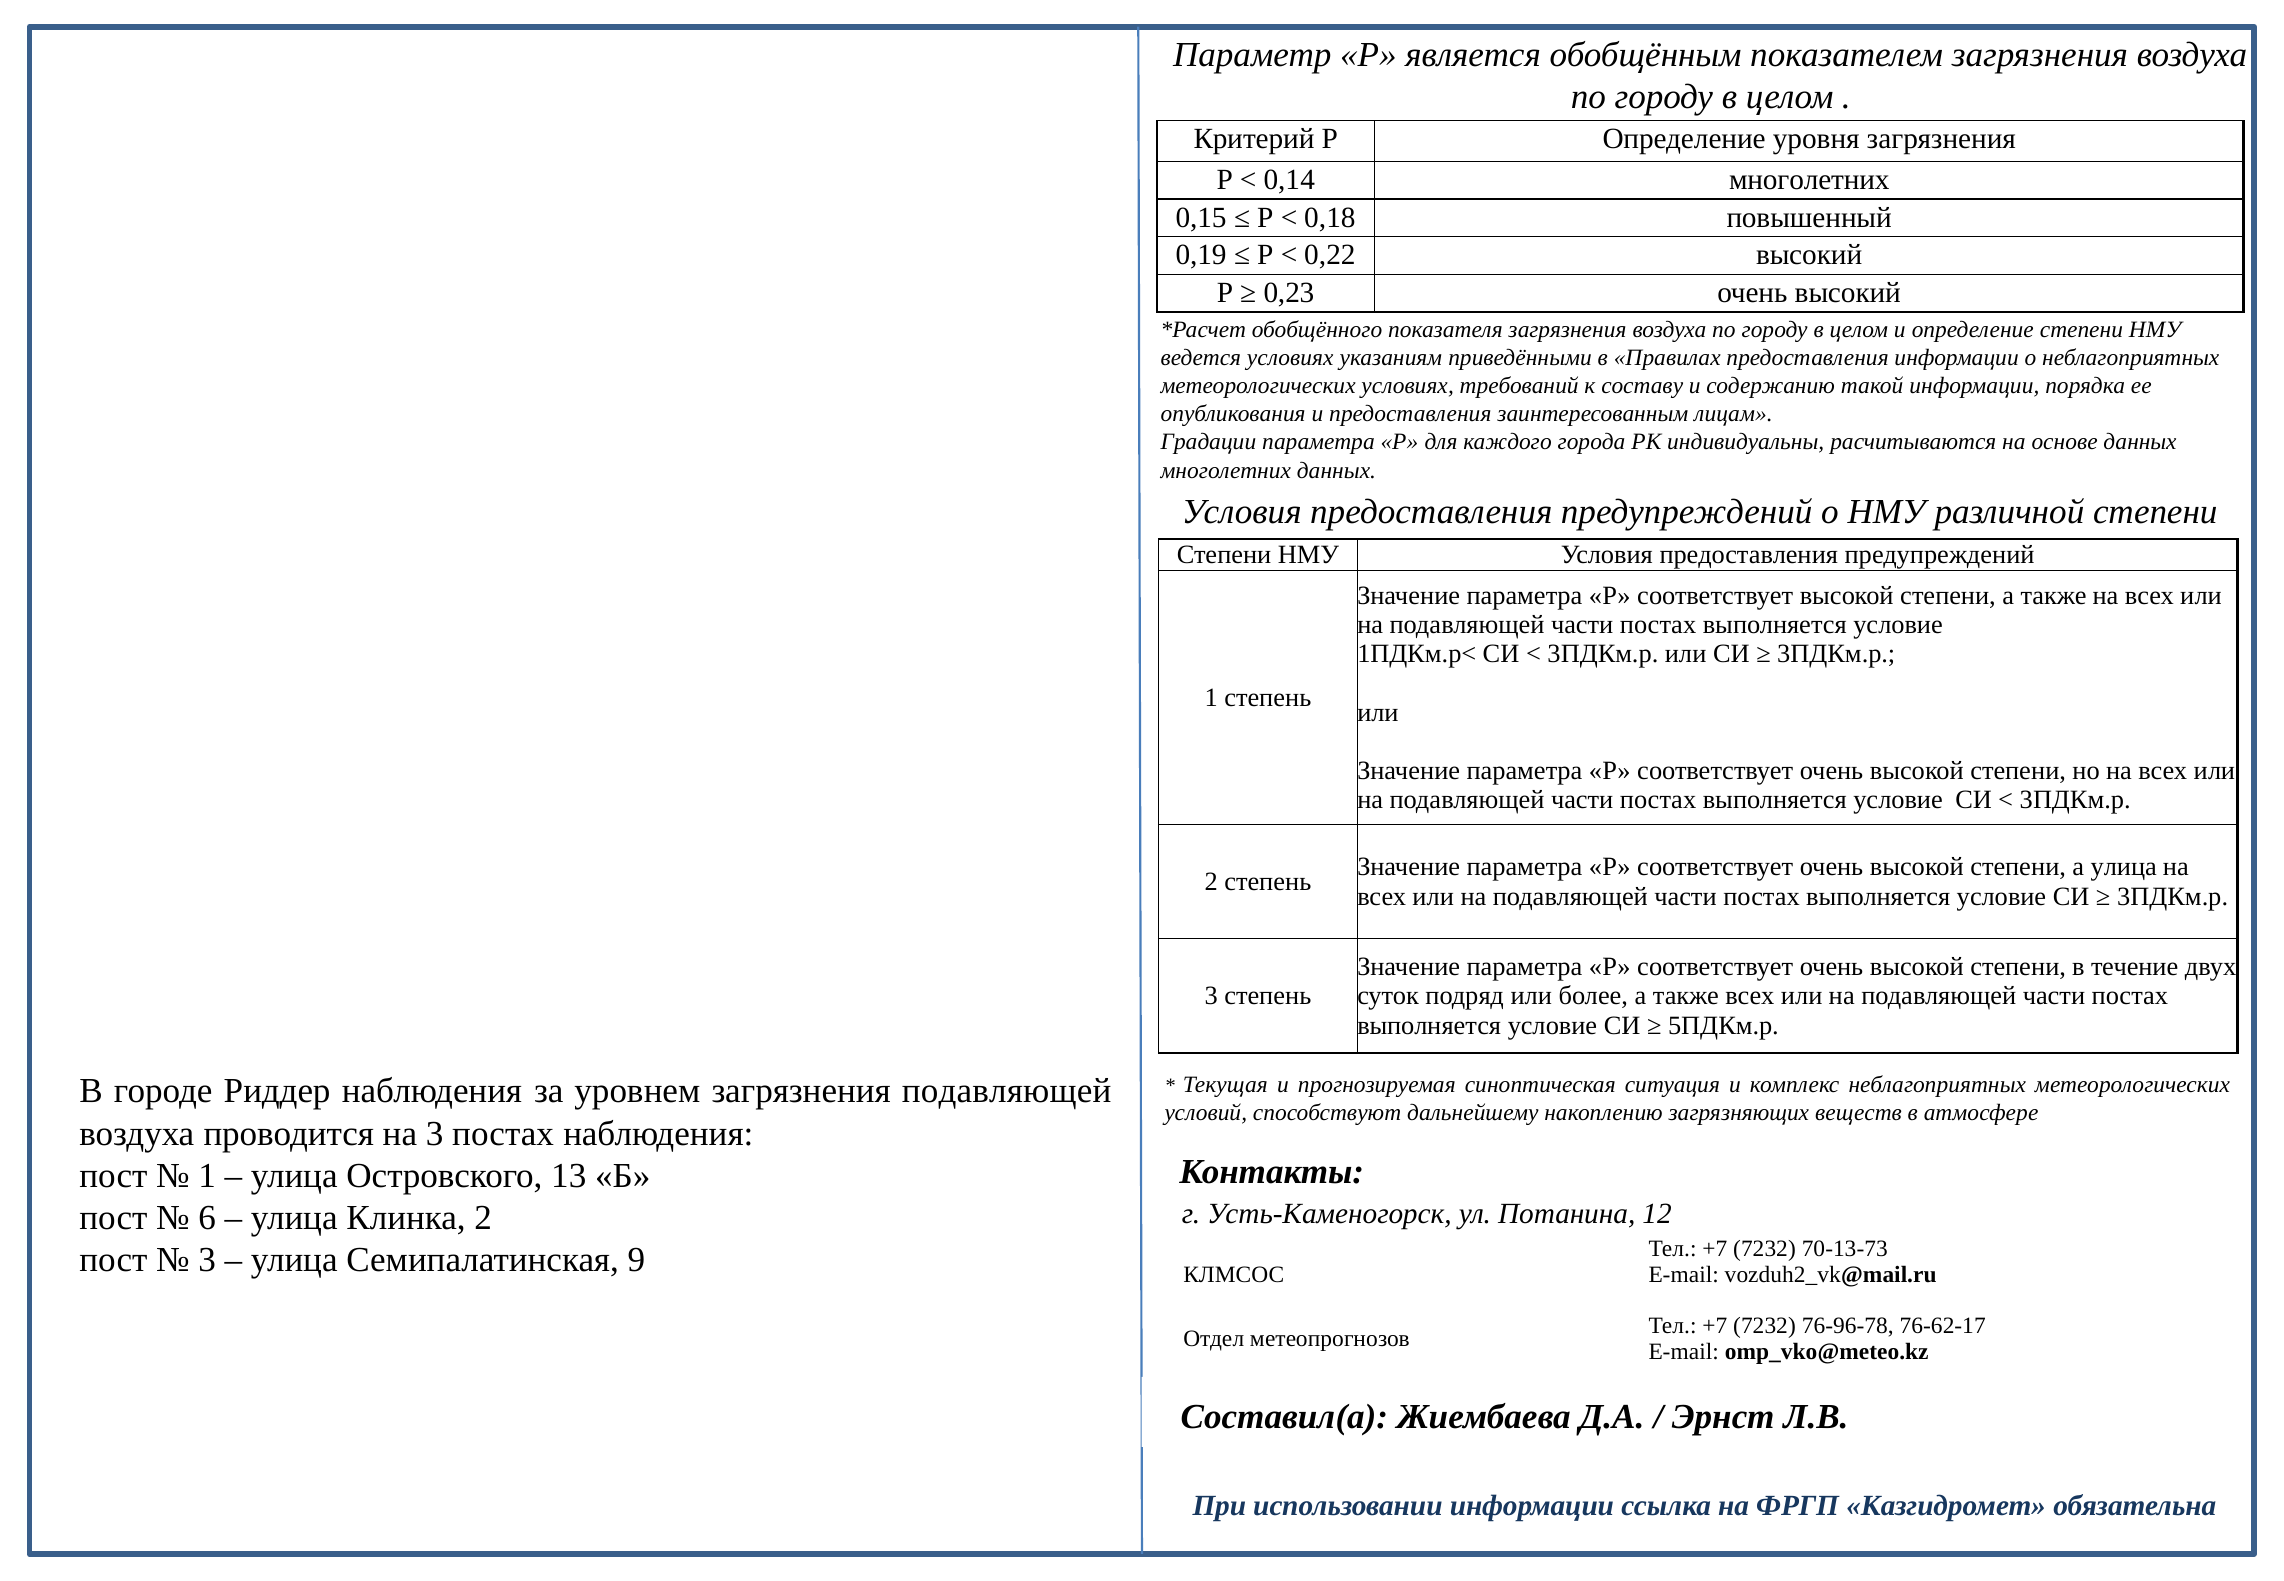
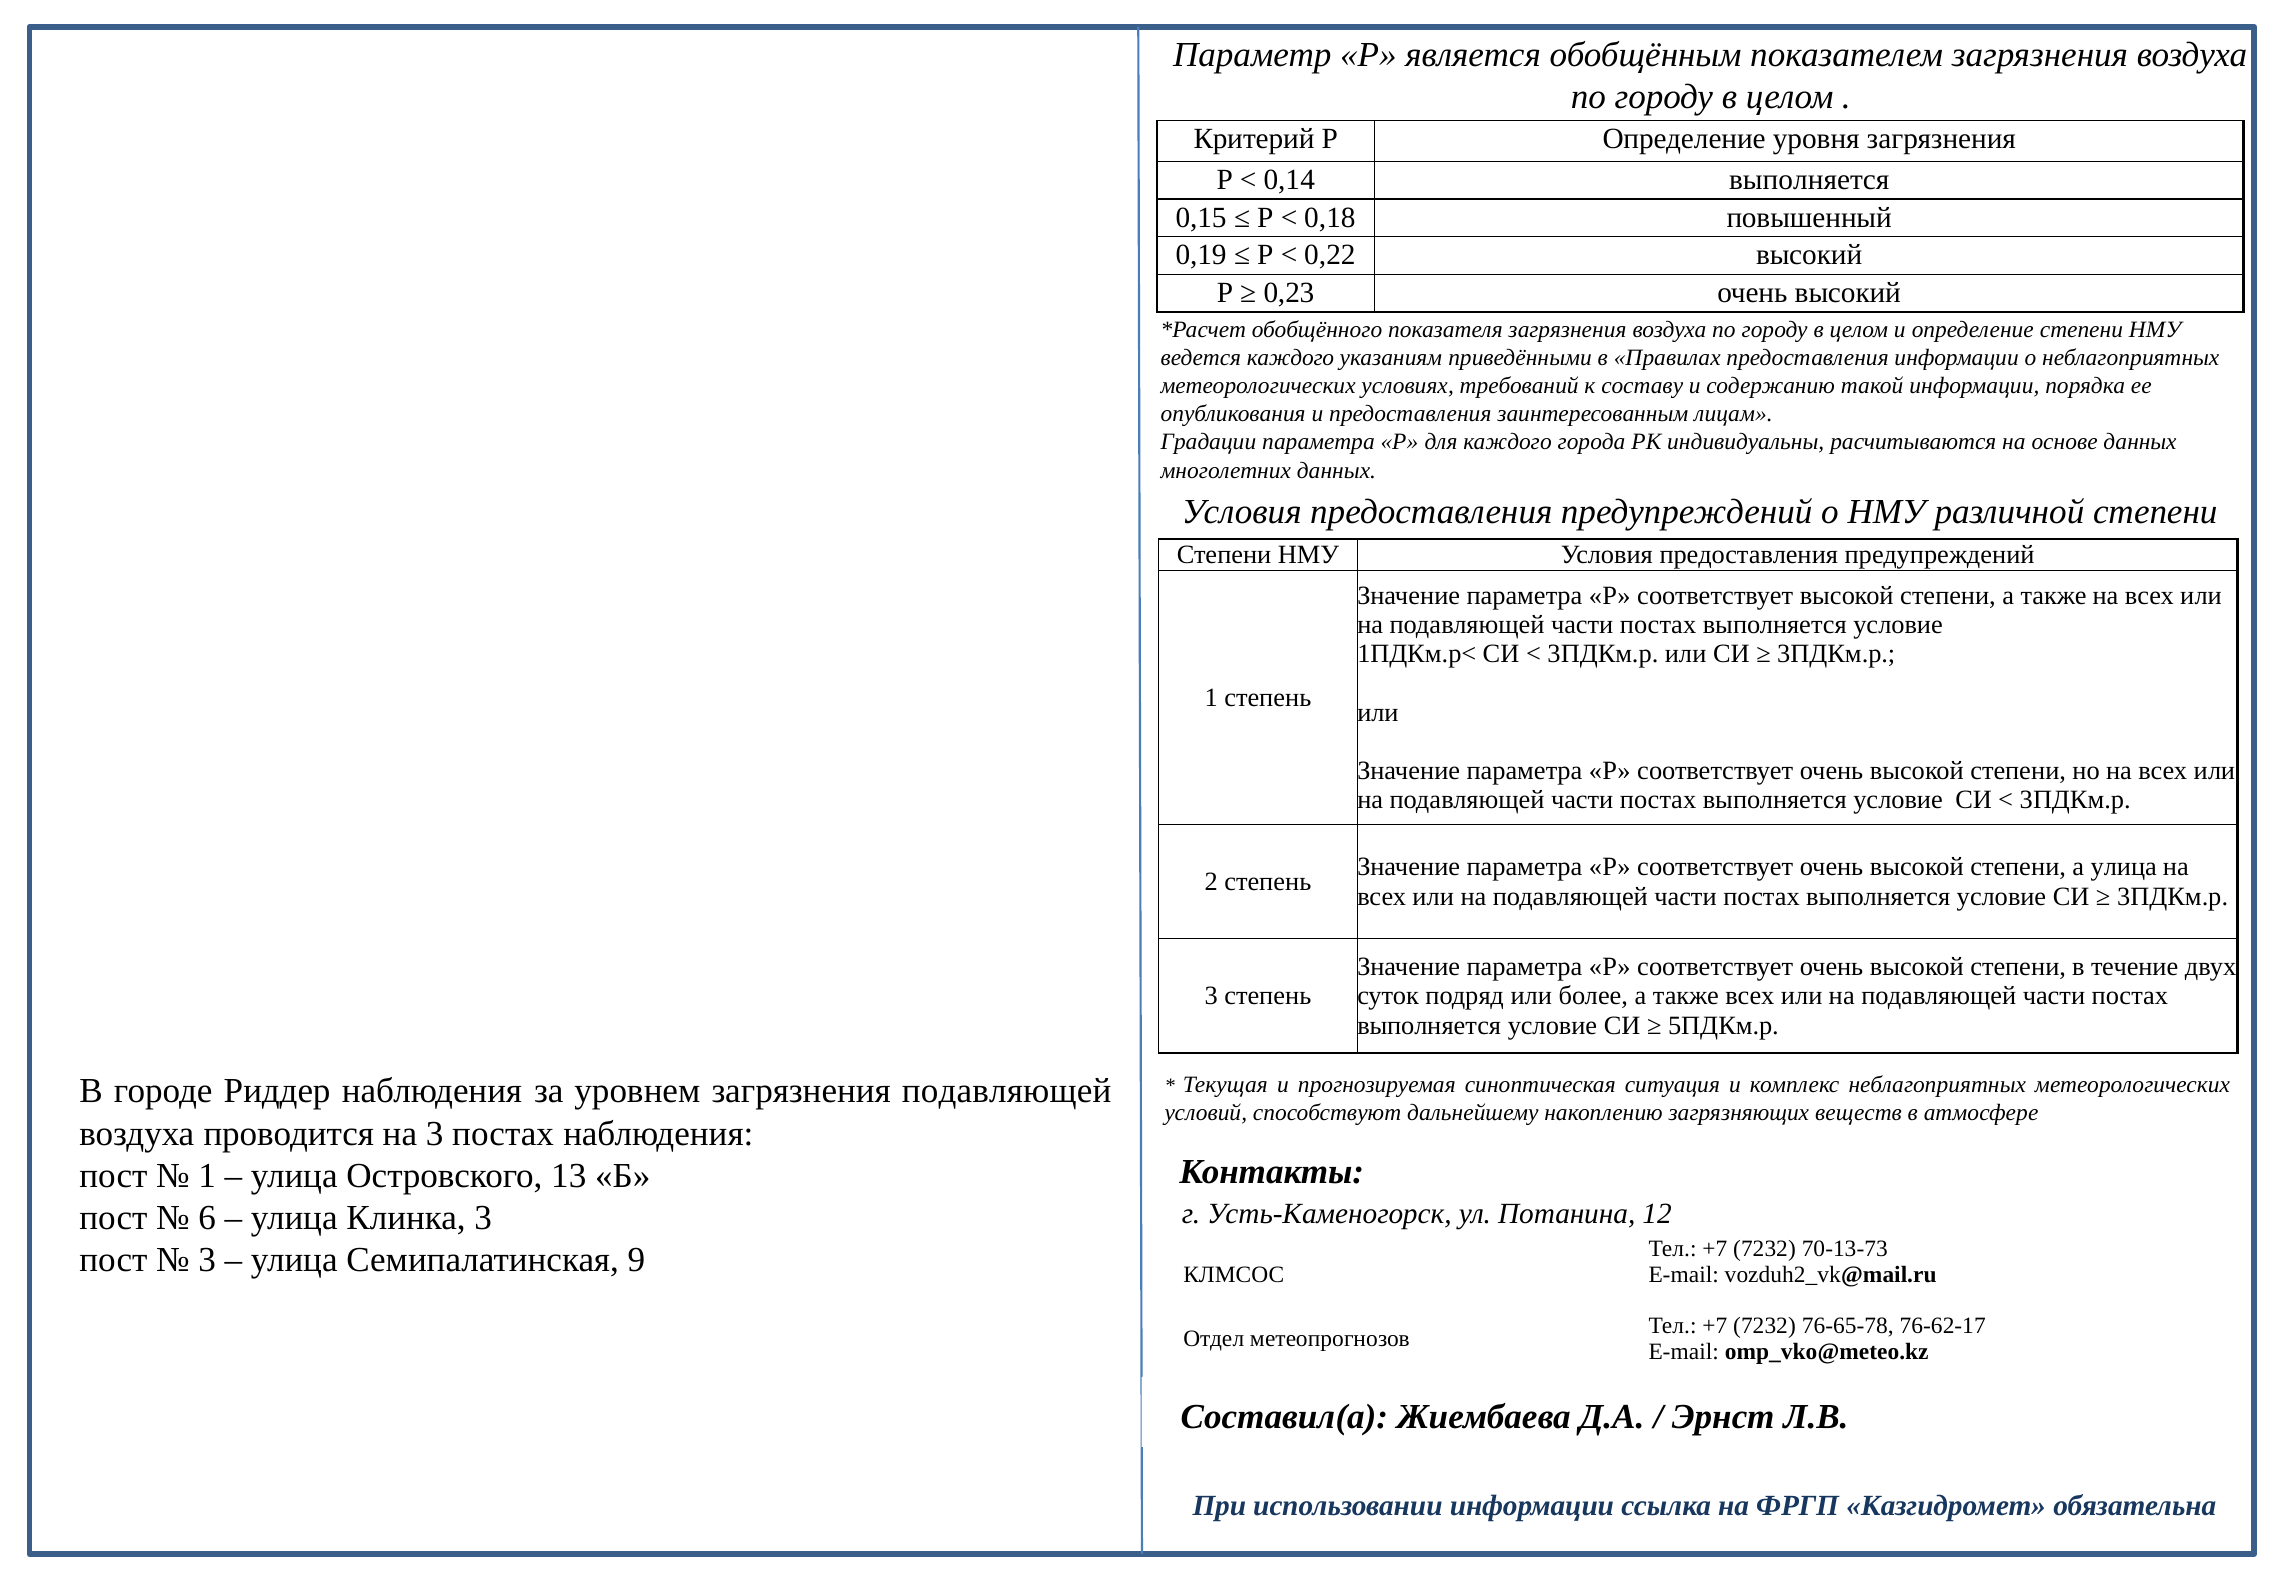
0,14 многолетних: многолетних -> выполняется
ведется условиях: условиях -> каждого
Клинка 2: 2 -> 3
76-96-78: 76-96-78 -> 76-65-78
